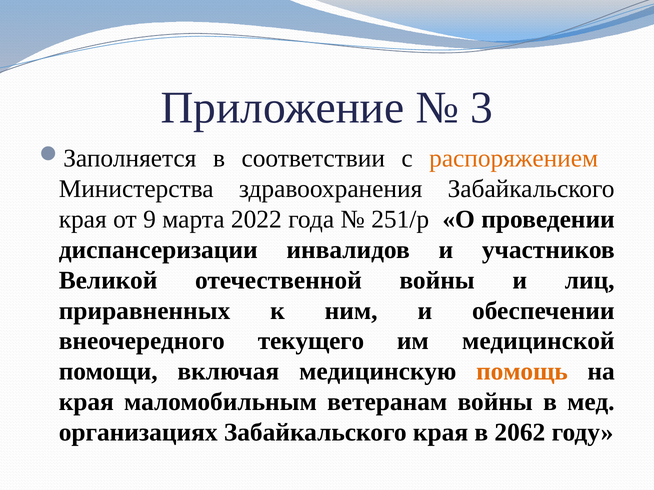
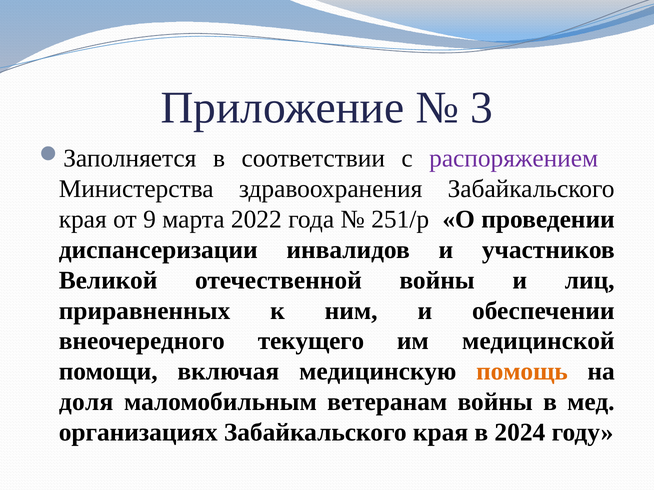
распоряжением colour: orange -> purple
края at (86, 402): края -> доля
2062: 2062 -> 2024
